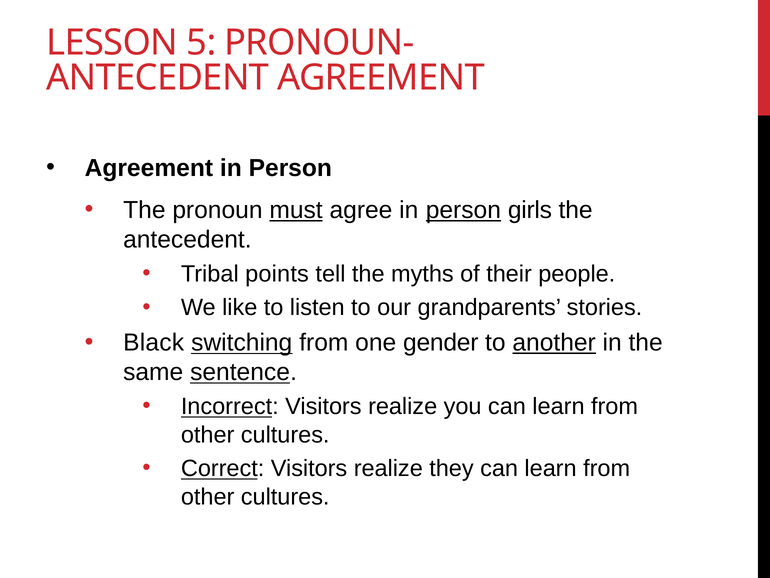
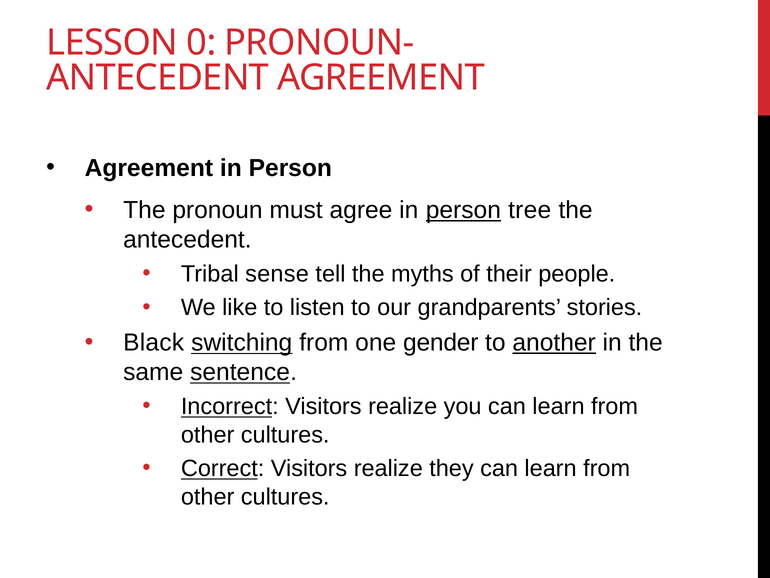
5: 5 -> 0
must underline: present -> none
girls: girls -> tree
points: points -> sense
